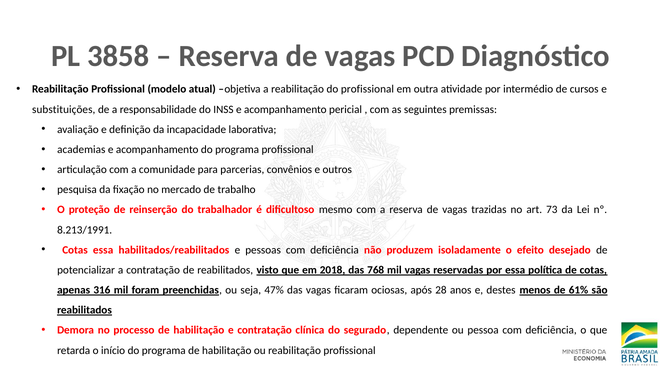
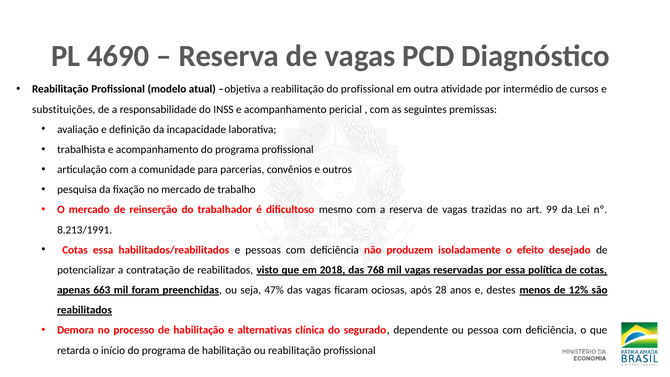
3858: 3858 -> 4690
academias: academias -> trabalhista
O proteção: proteção -> mercado
73: 73 -> 99
316: 316 -> 663
61%: 61% -> 12%
e contratação: contratação -> alternativas
